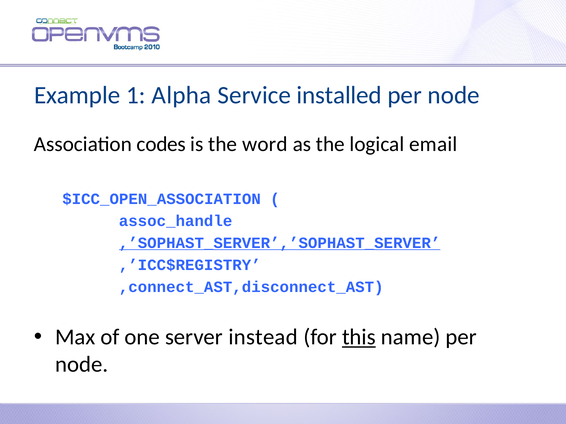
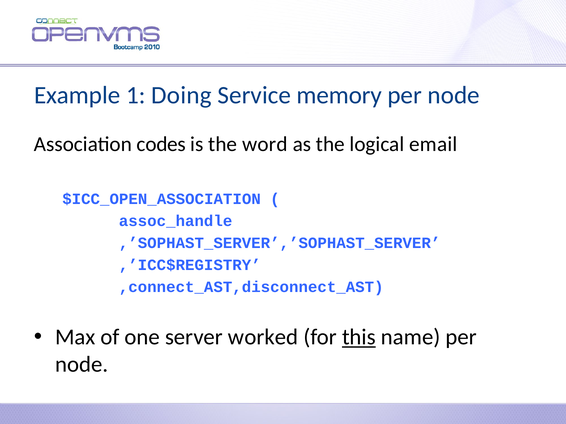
Alpha: Alpha -> Doing
installed: installed -> memory
,’SOPHAST_SERVER’,’SOPHAST_SERVER underline: present -> none
instead: instead -> worked
